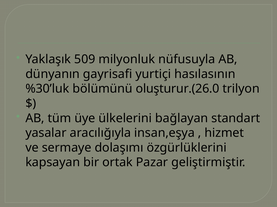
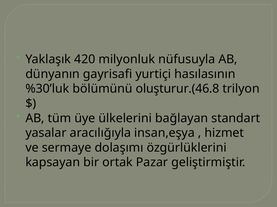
509: 509 -> 420
oluşturur.(26.0: oluşturur.(26.0 -> oluşturur.(46.8
